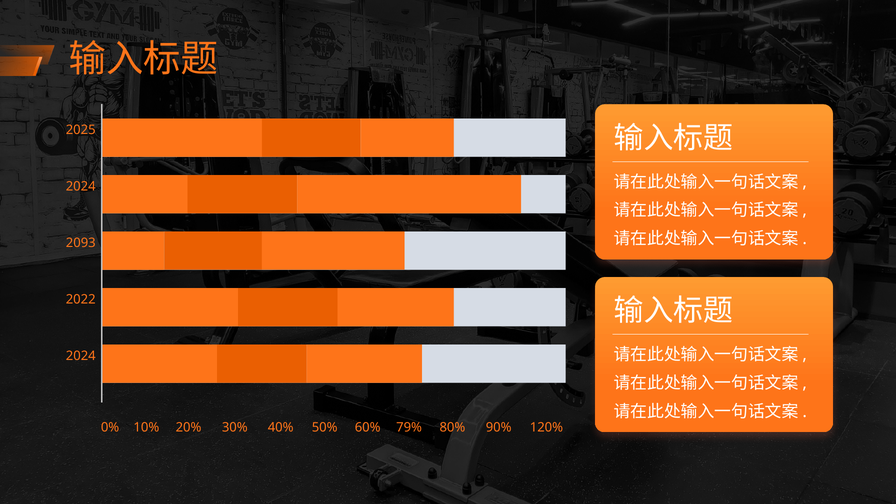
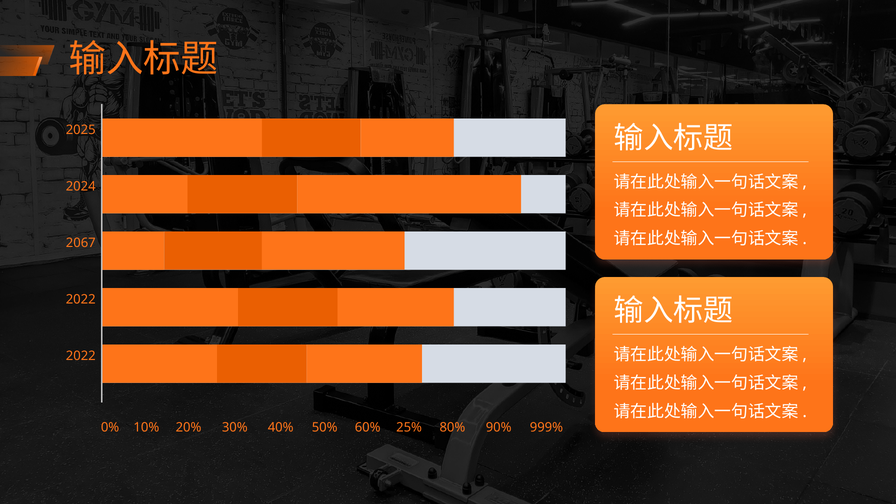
2093: 2093 -> 2067
2024 at (81, 356): 2024 -> 2022
79%: 79% -> 25%
120%: 120% -> 999%
